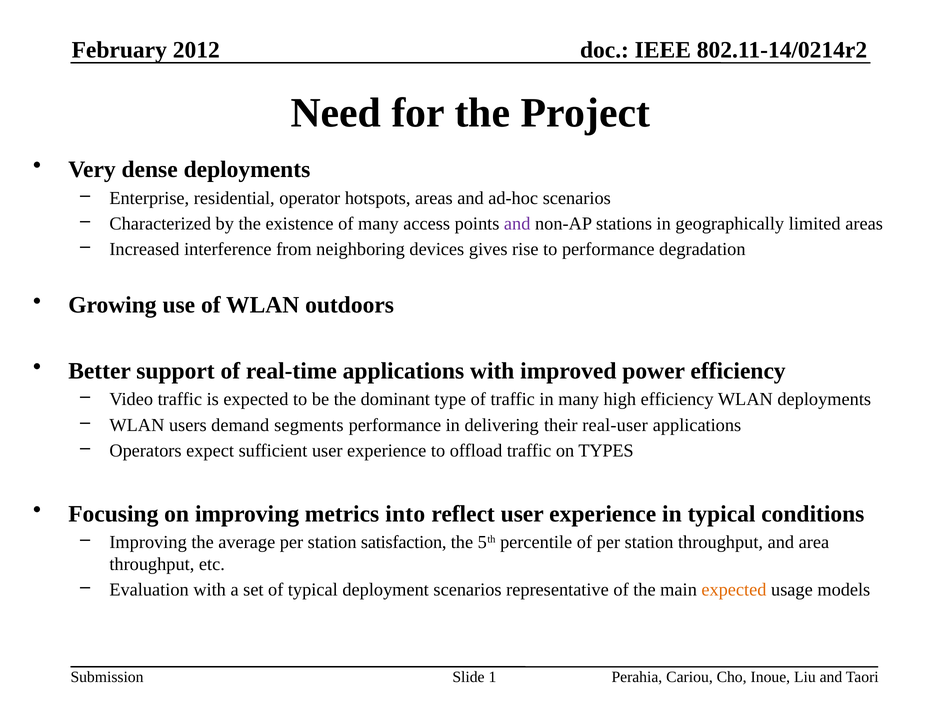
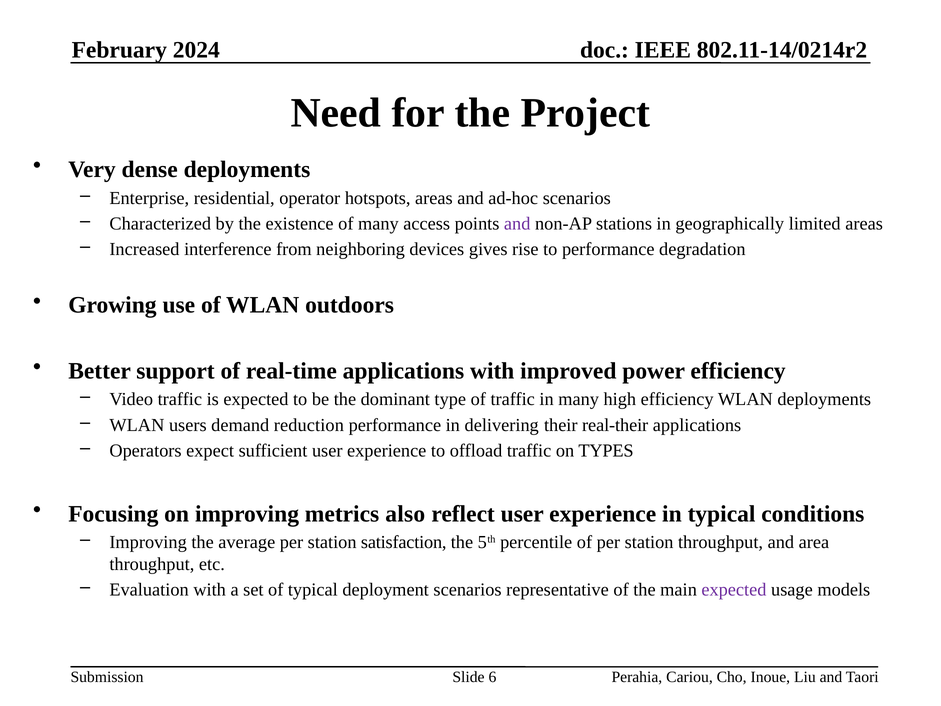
2012: 2012 -> 2024
segments: segments -> reduction
real-user: real-user -> real-their
into: into -> also
expected at (734, 590) colour: orange -> purple
1: 1 -> 6
